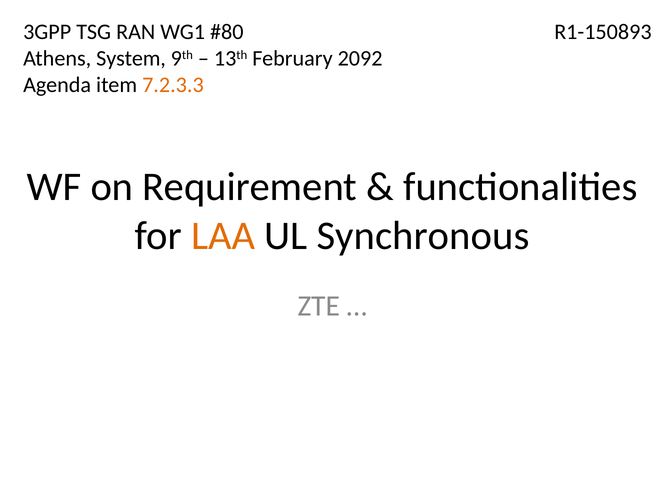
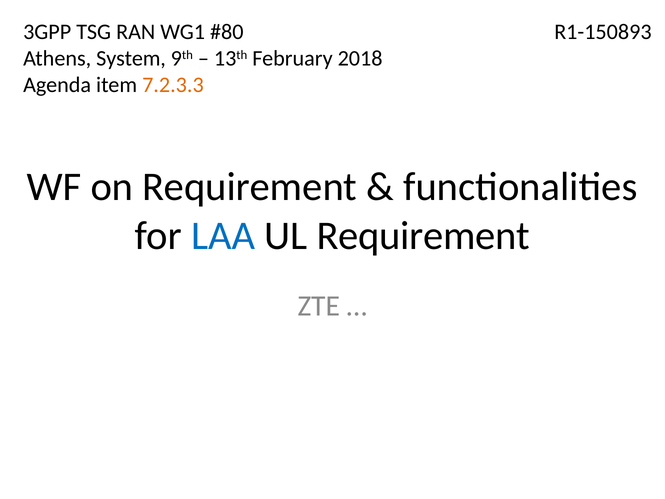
2092: 2092 -> 2018
LAA colour: orange -> blue
UL Synchronous: Synchronous -> Requirement
